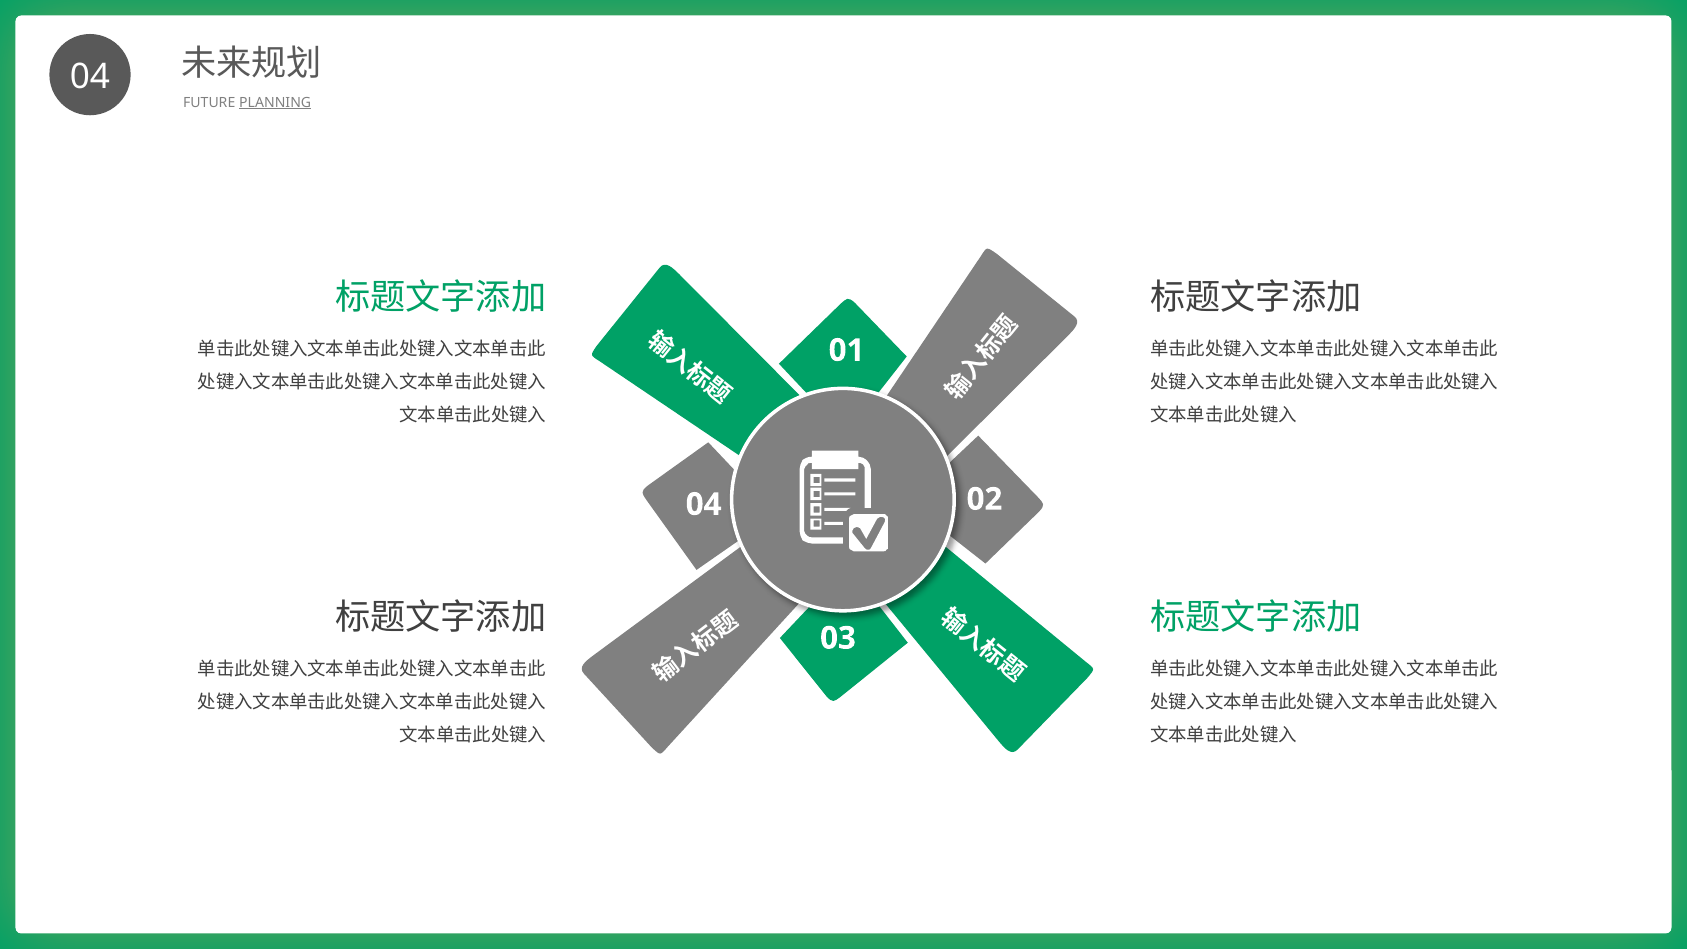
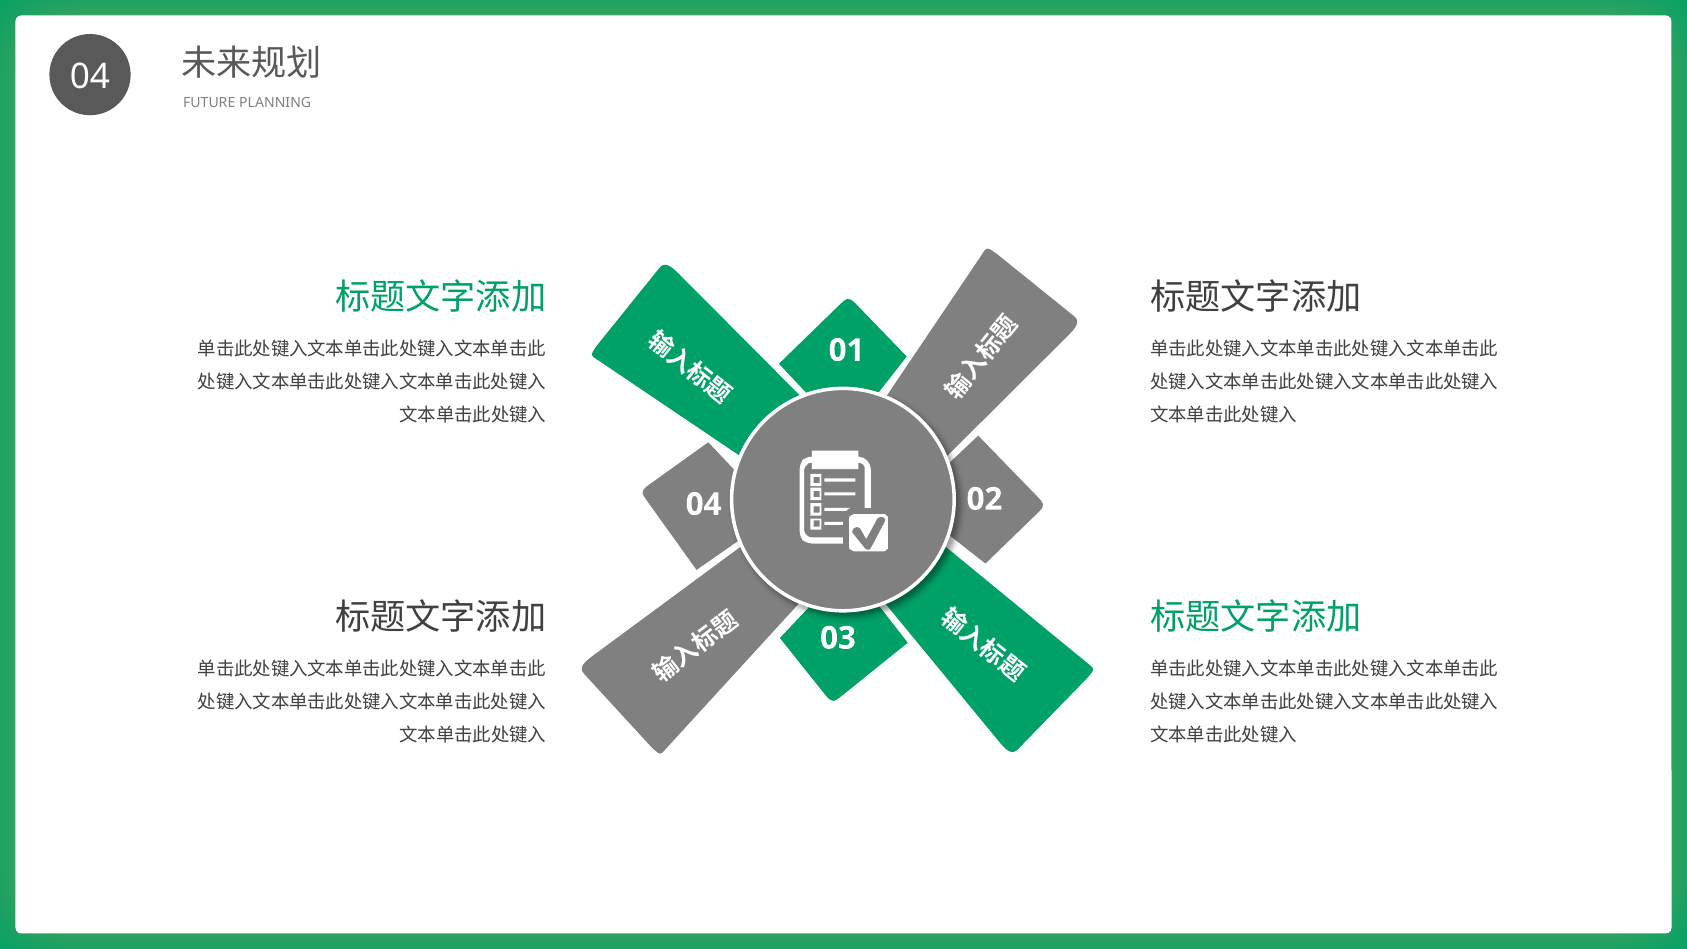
PLANNING underline: present -> none
